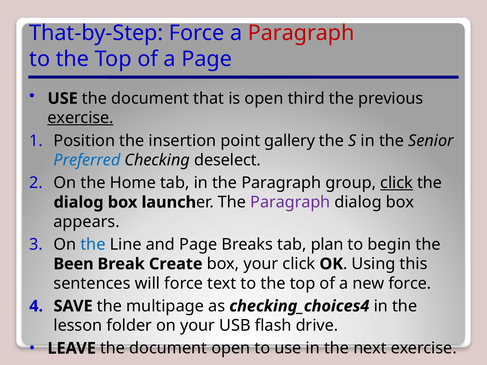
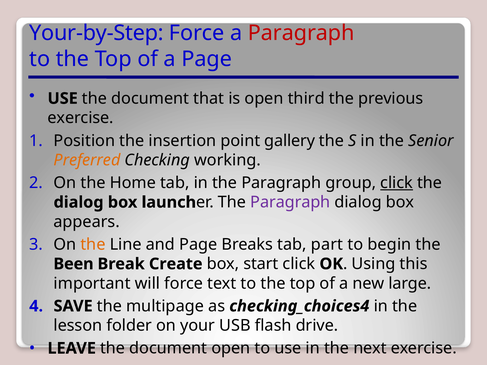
That-by-Step: That-by-Step -> Your-by-Step
exercise at (80, 118) underline: present -> none
Preferred colour: blue -> orange
deselect: deselect -> working
the at (93, 245) colour: blue -> orange
plan: plan -> part
box your: your -> start
sentences: sentences -> important
new force: force -> large
